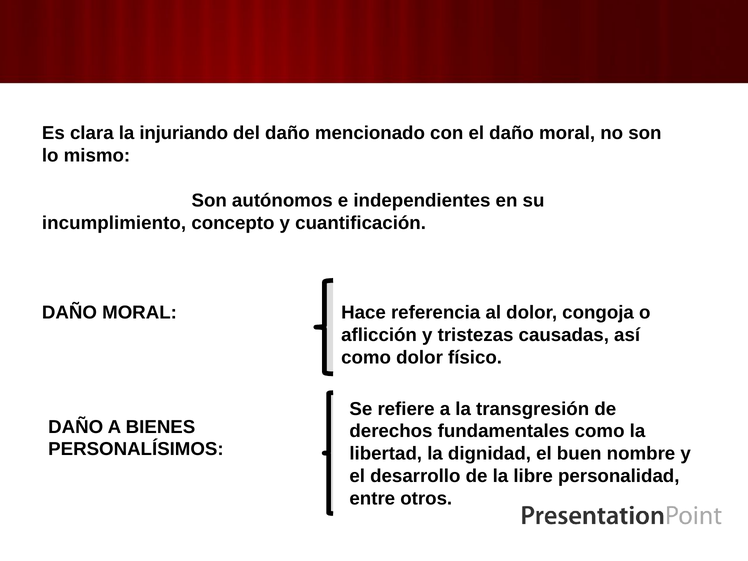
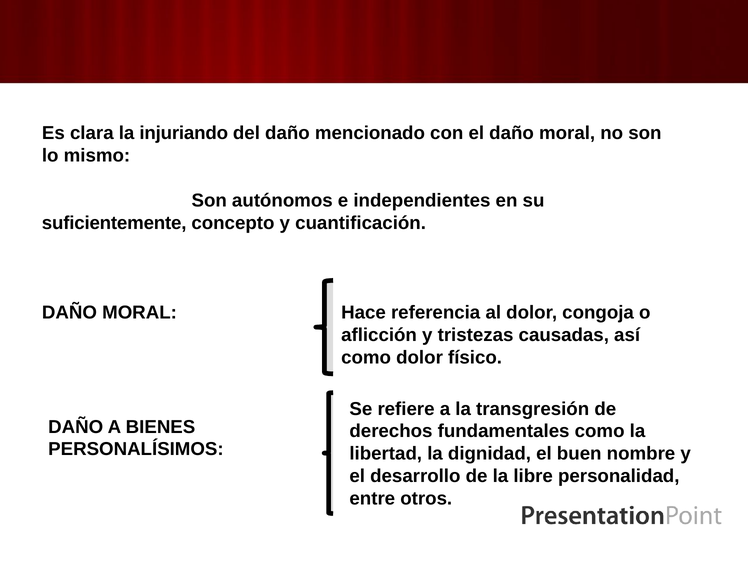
incumplimiento: incumplimiento -> suficientemente
